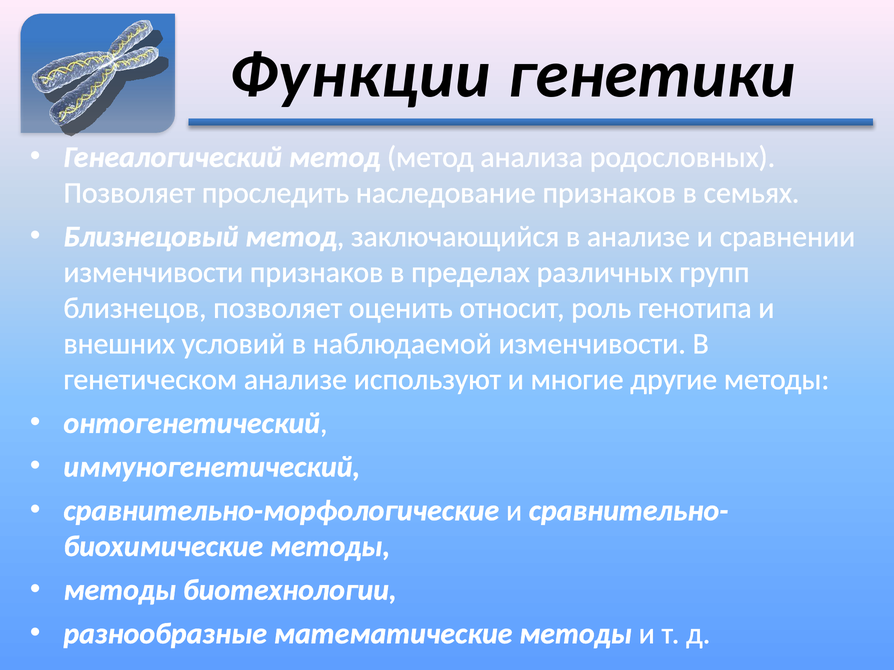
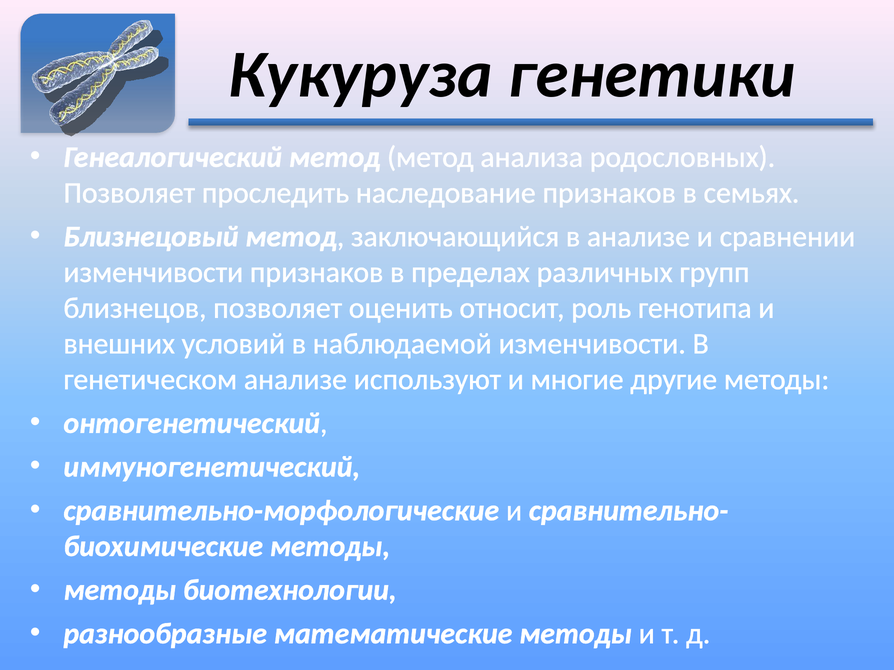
Функции: Функции -> Кукуруза
